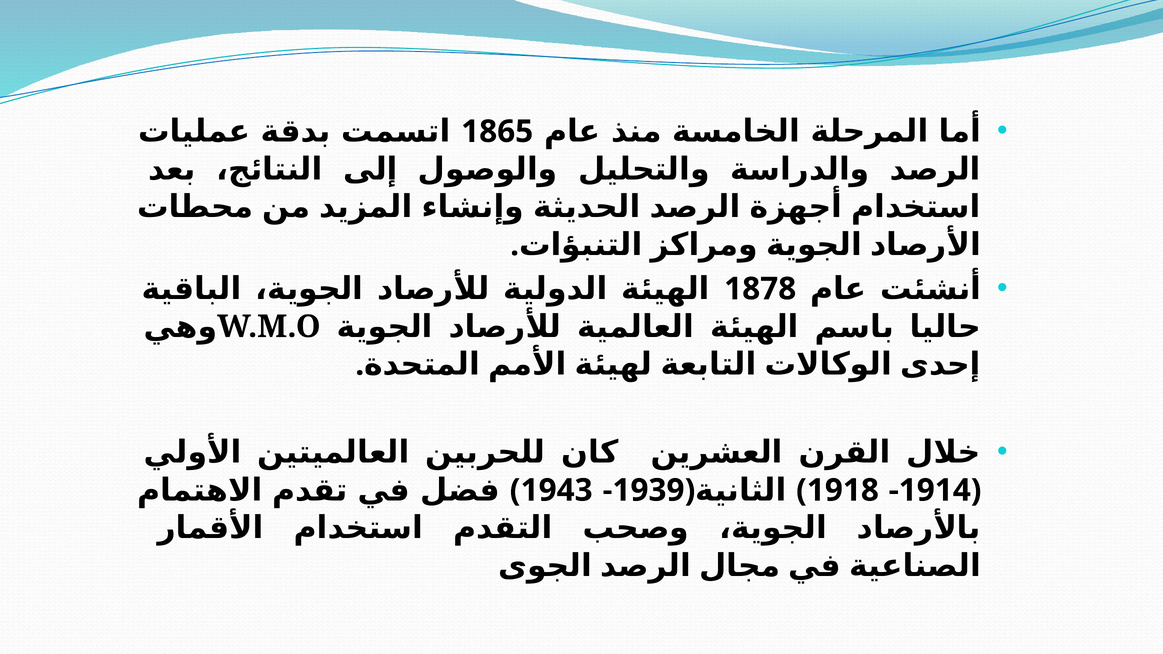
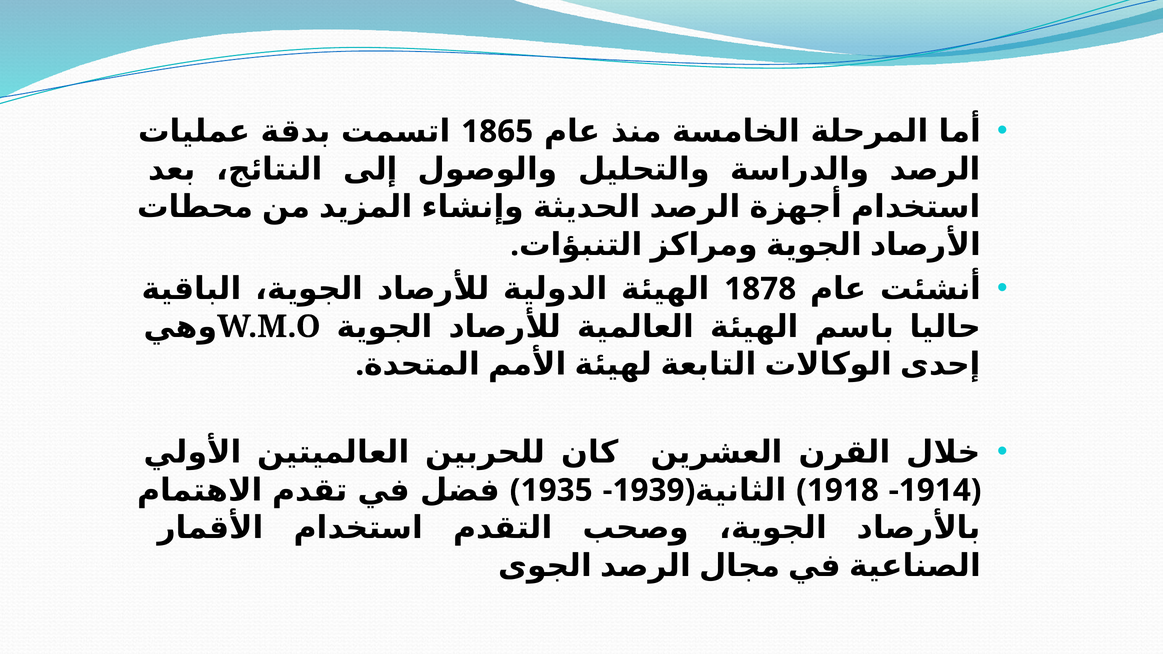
1943: 1943 -> 1935
